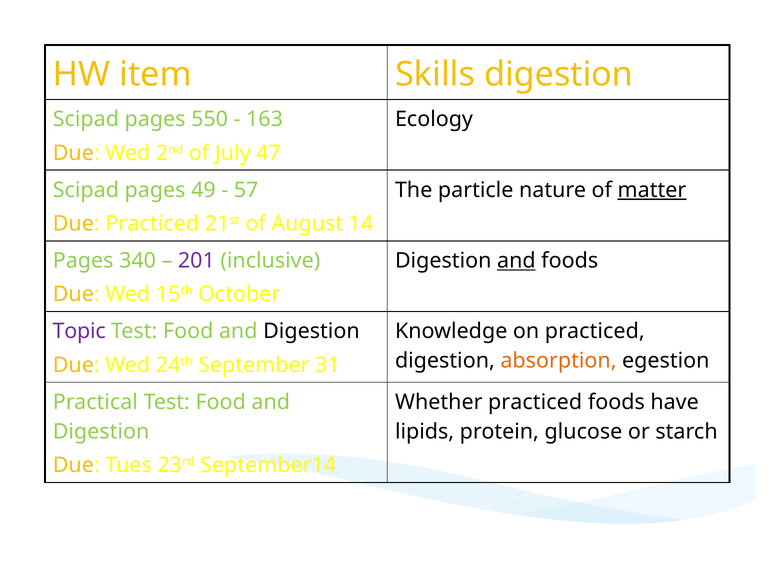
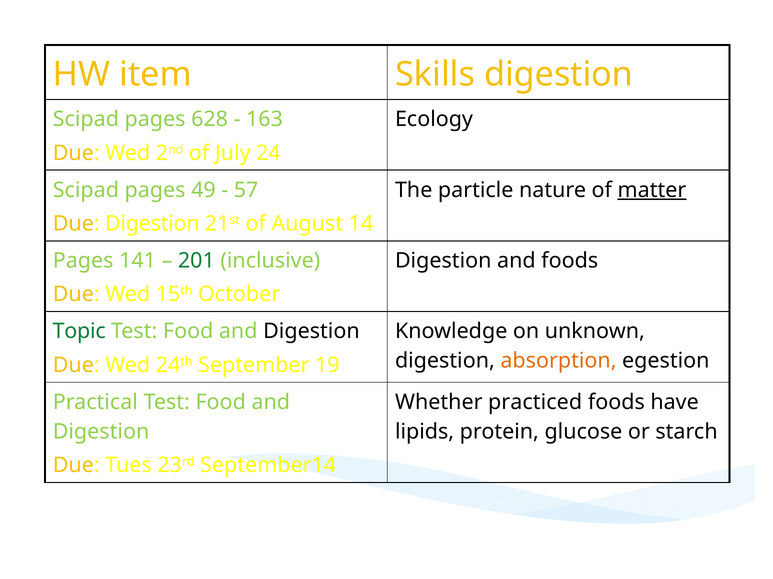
550: 550 -> 628
47: 47 -> 24
Due Practiced: Practiced -> Digestion
340: 340 -> 141
201 colour: purple -> green
and at (516, 261) underline: present -> none
Topic colour: purple -> green
on practiced: practiced -> unknown
31: 31 -> 19
